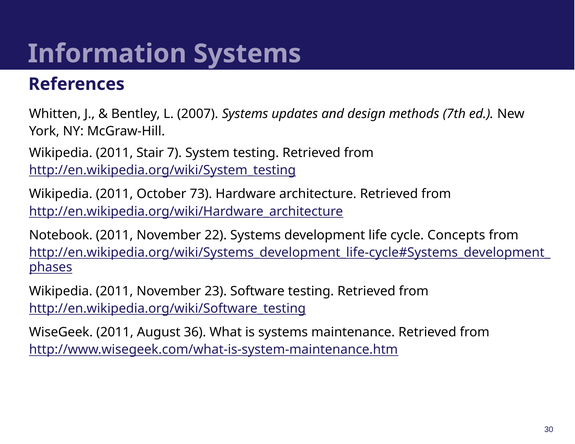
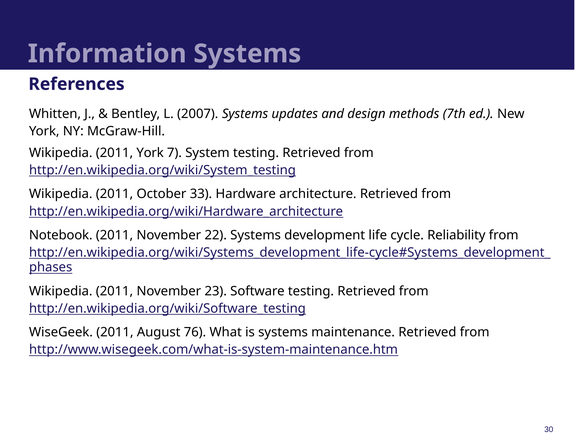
2011 Stair: Stair -> York
73: 73 -> 33
Concepts: Concepts -> Reliability
36: 36 -> 76
